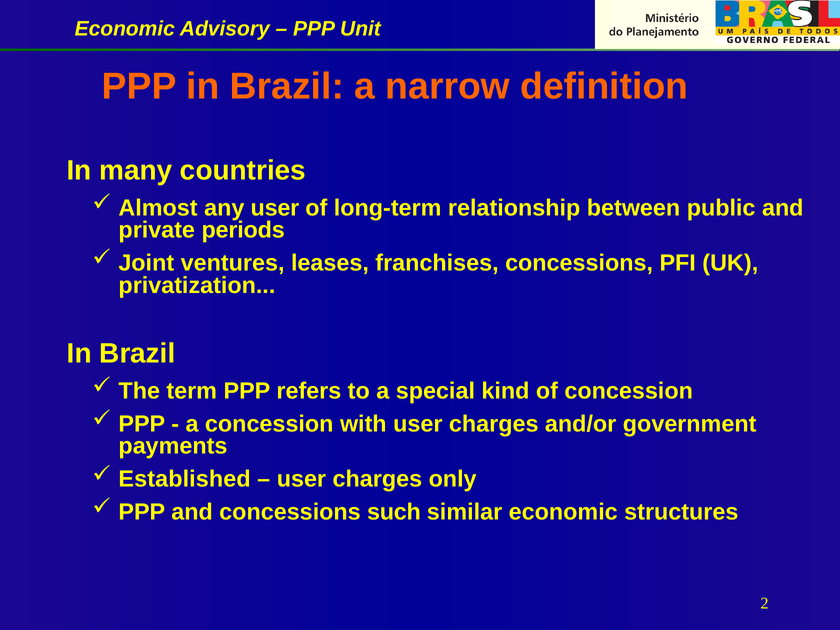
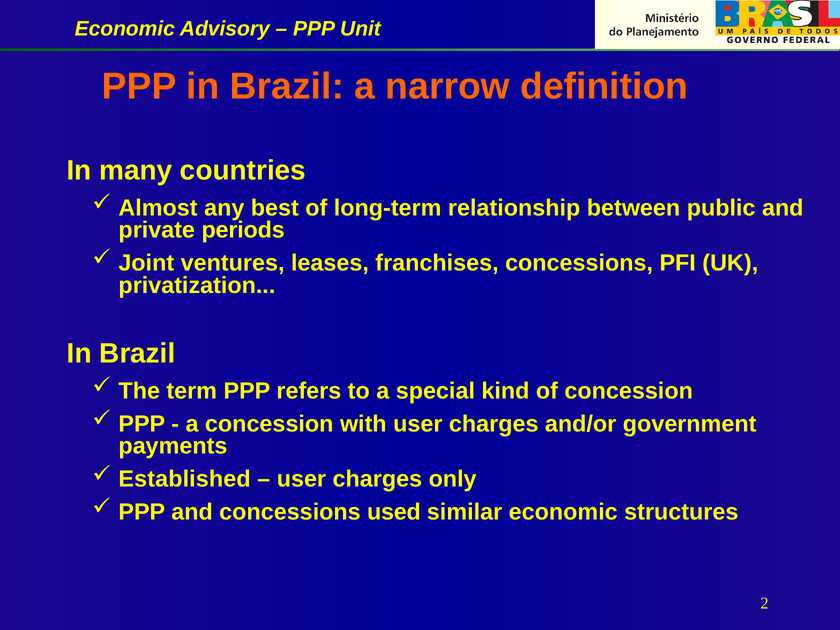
any user: user -> best
such: such -> used
